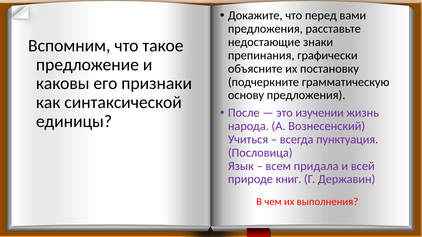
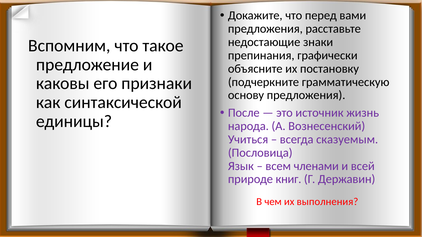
изучении: изучении -> источник
пунктуация: пунктуация -> сказуемым
придала: придала -> членами
